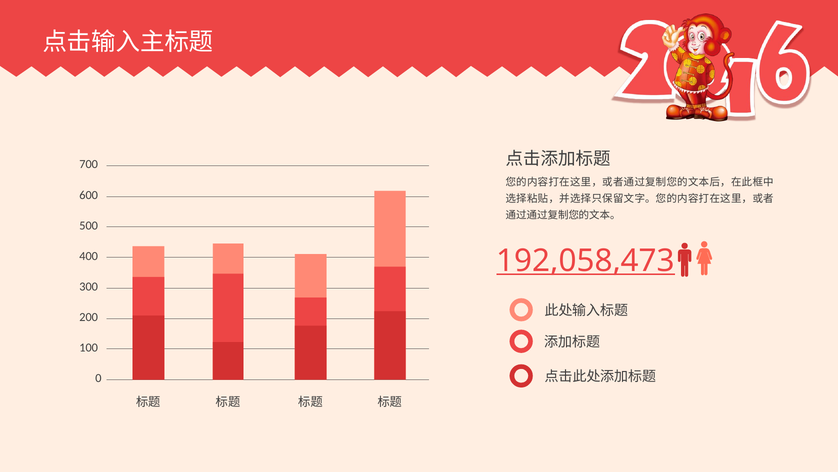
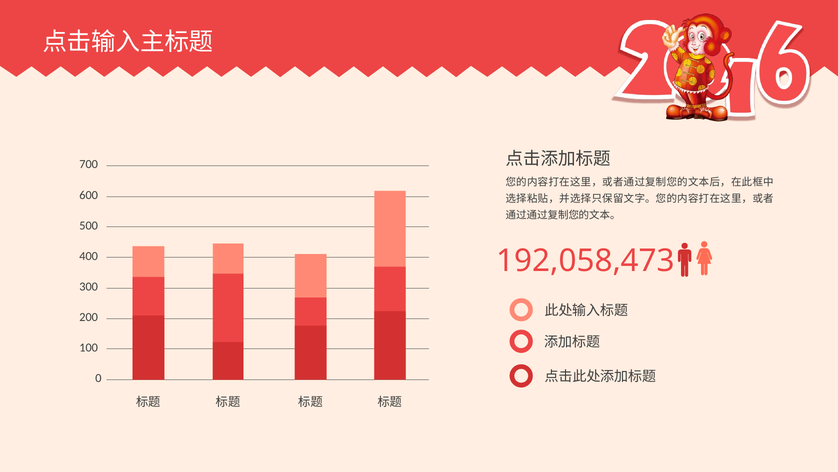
192,058,473 underline: present -> none
